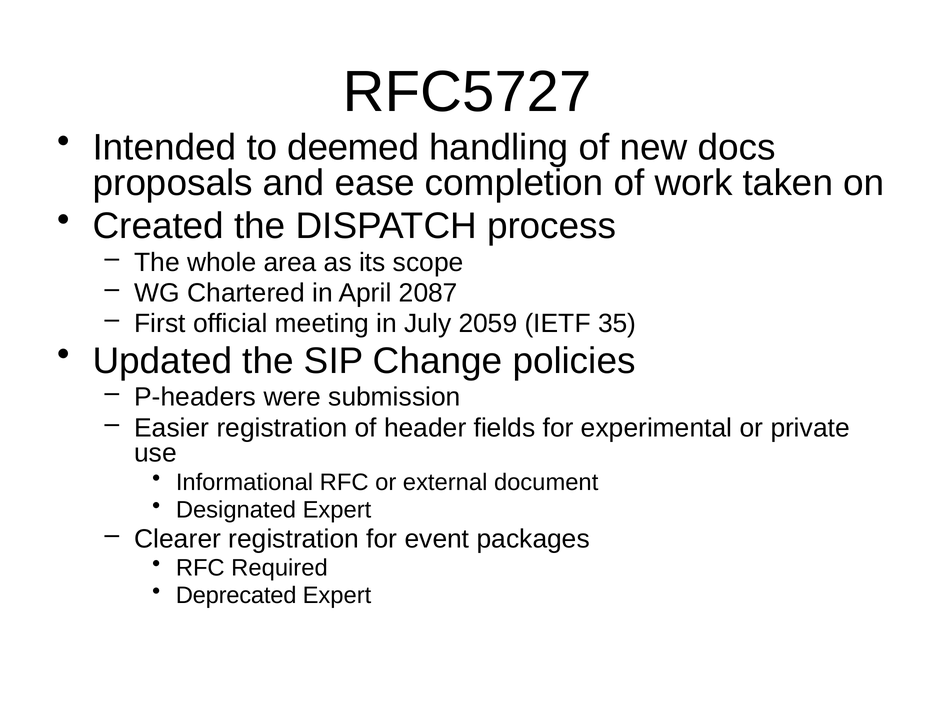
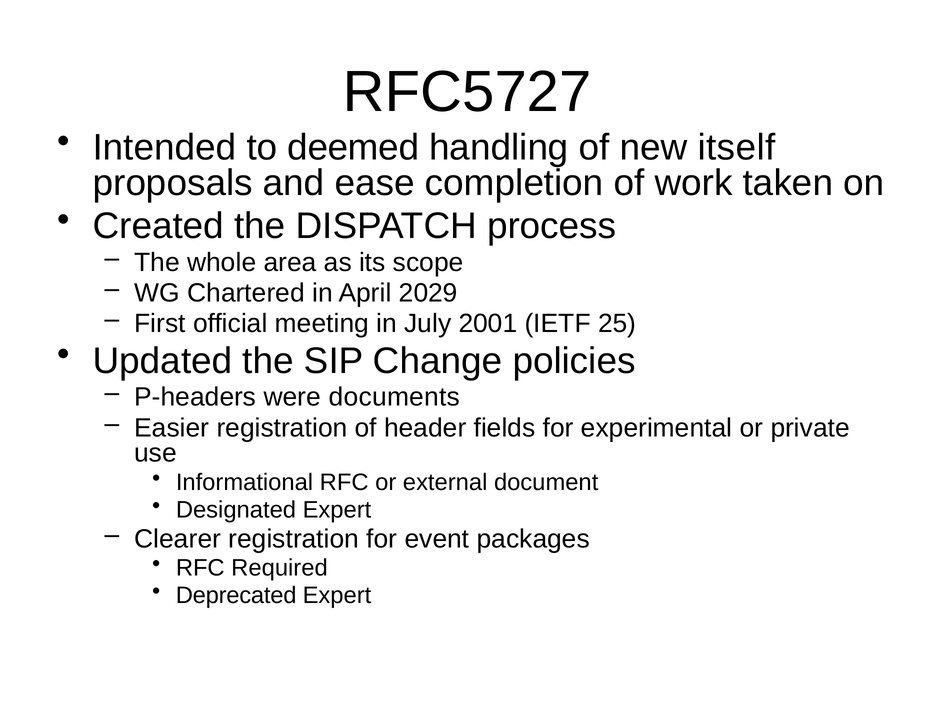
docs: docs -> itself
2087: 2087 -> 2029
2059: 2059 -> 2001
35: 35 -> 25
submission: submission -> documents
